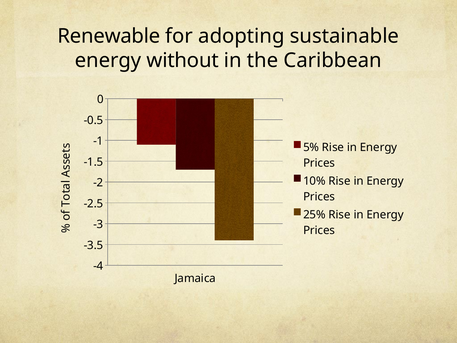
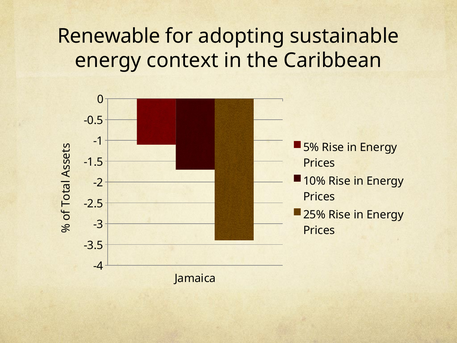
without: without -> context
